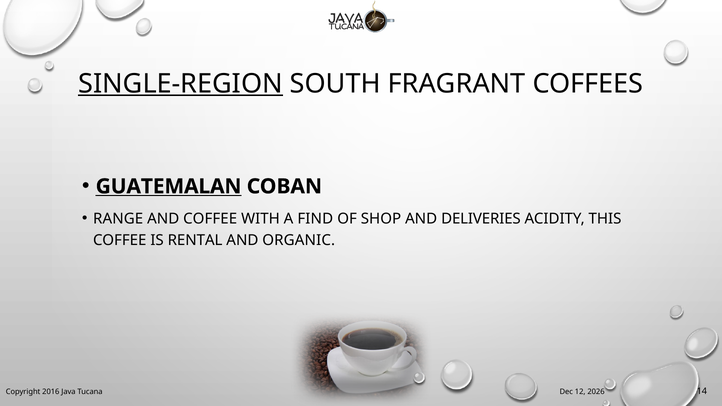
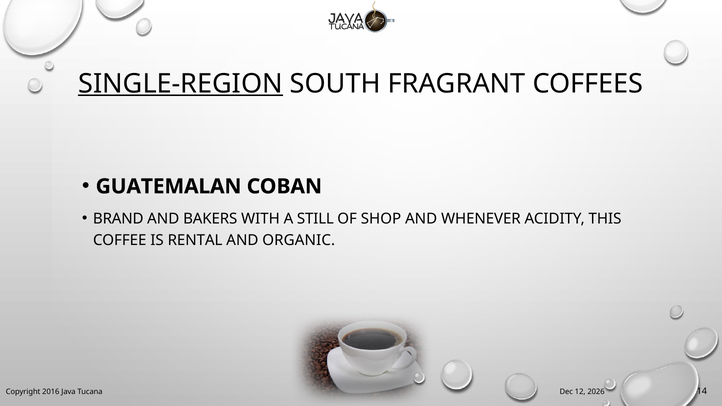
GUATEMALAN underline: present -> none
RANGE: RANGE -> BRAND
AND COFFEE: COFFEE -> BAKERS
FIND: FIND -> STILL
DELIVERIES: DELIVERIES -> WHENEVER
